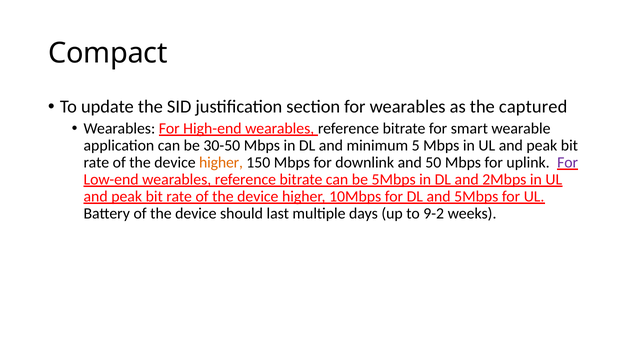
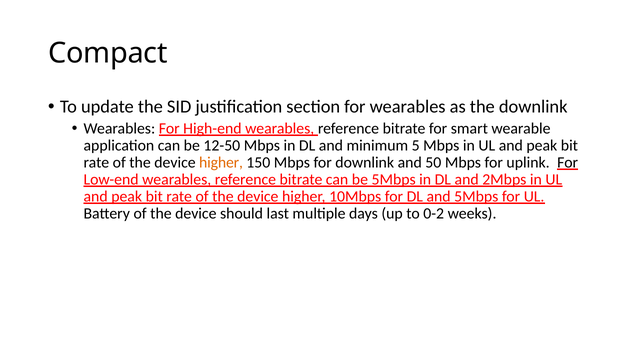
the captured: captured -> downlink
30-50: 30-50 -> 12-50
For at (568, 162) colour: purple -> black
9-2: 9-2 -> 0-2
